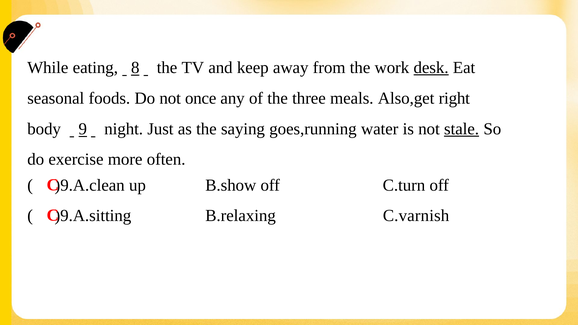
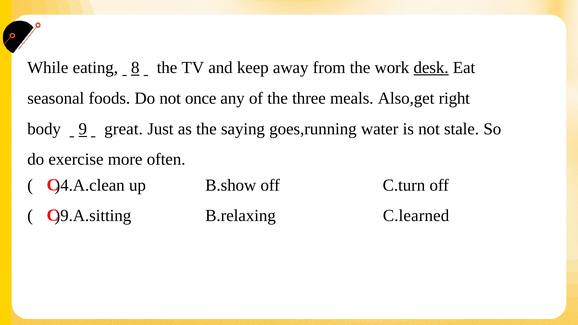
night: night -> great
stale underline: present -> none
)9.A.clean: )9.A.clean -> )4.A.clean
C.varnish: C.varnish -> C.learned
